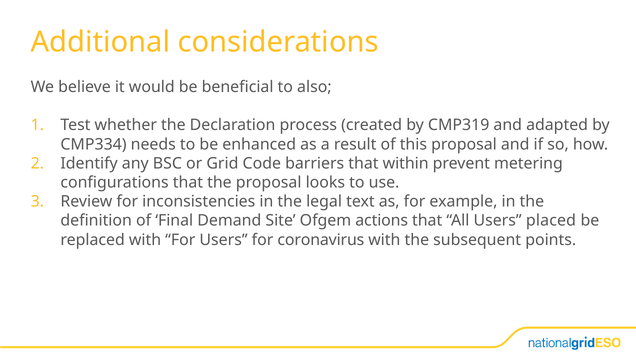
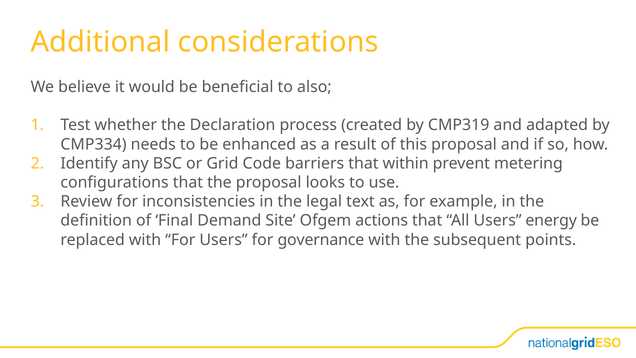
placed: placed -> energy
coronavirus: coronavirus -> governance
